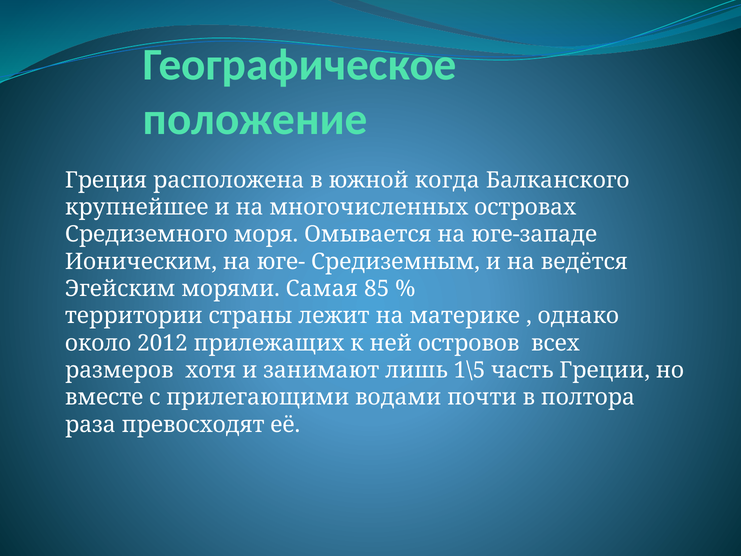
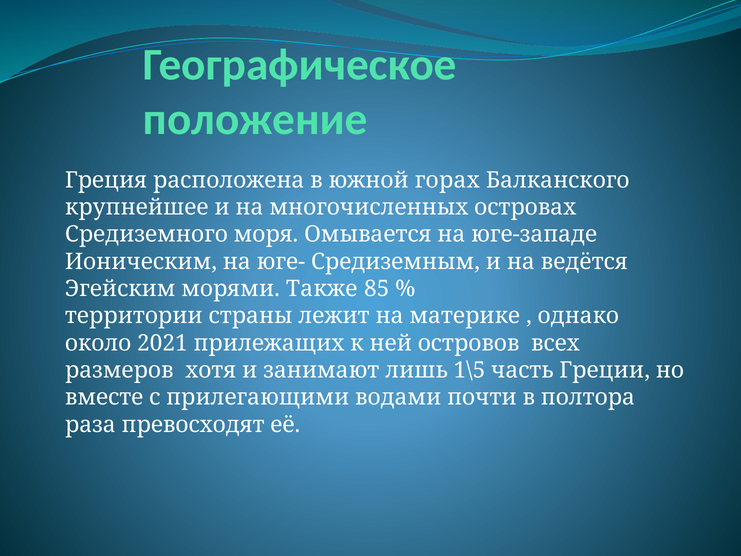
когда: когда -> горах
Самая: Самая -> Также
2012: 2012 -> 2021
